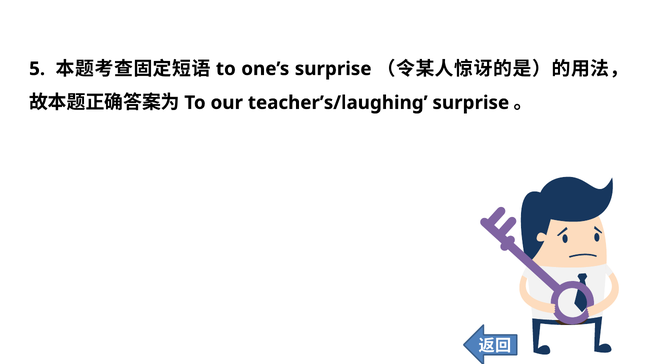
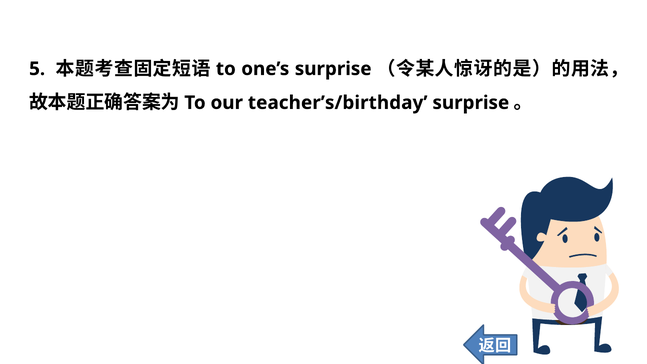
teacher’s/laughing: teacher’s/laughing -> teacher’s/birthday
